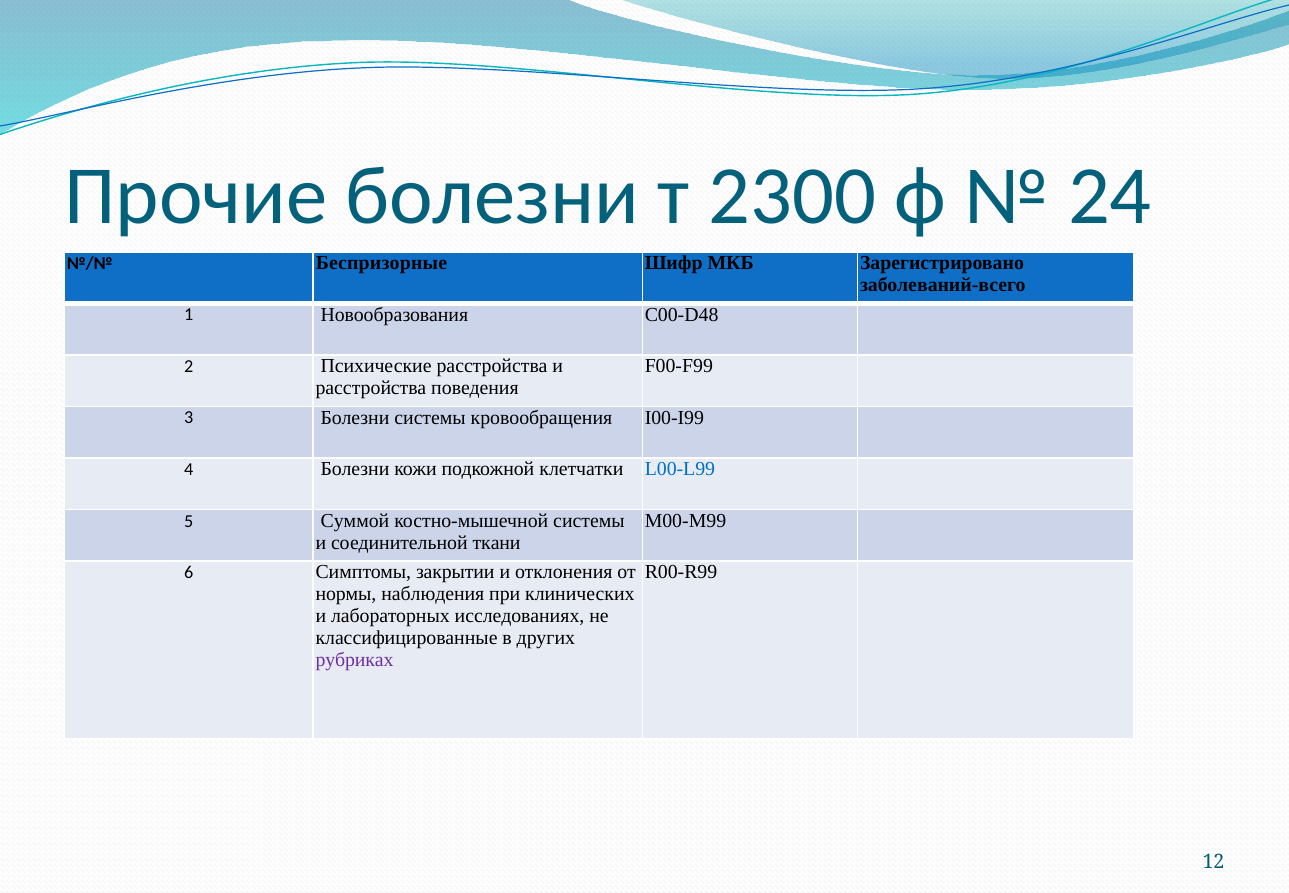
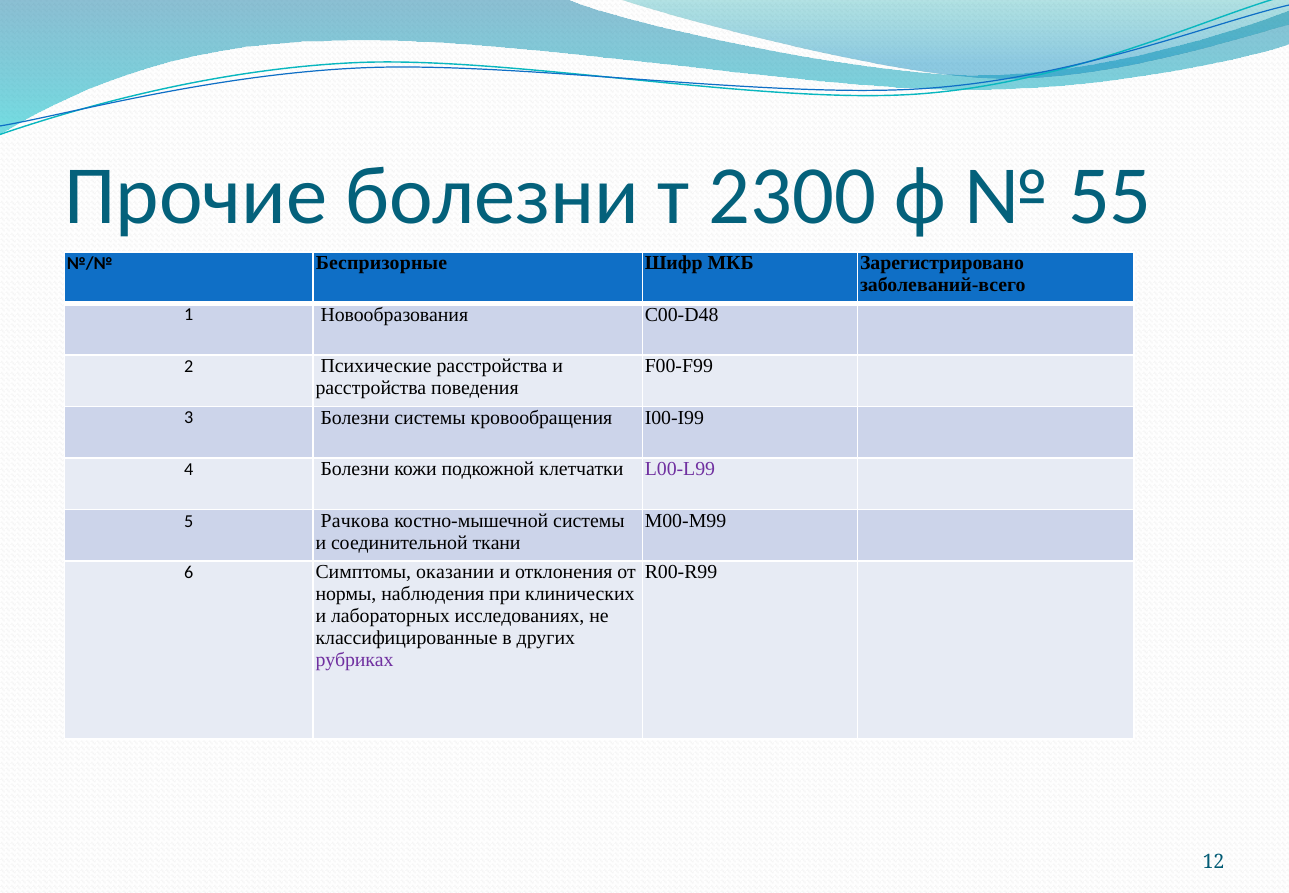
24: 24 -> 55
L00-L99 colour: blue -> purple
Суммой: Суммой -> Рачкова
закрытии: закрытии -> оказании
